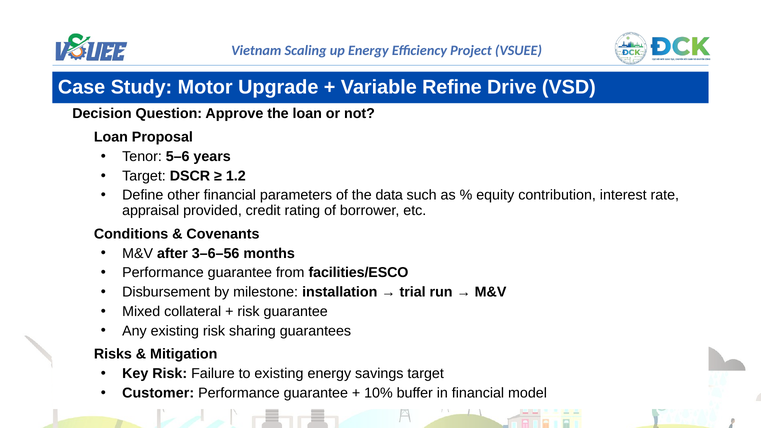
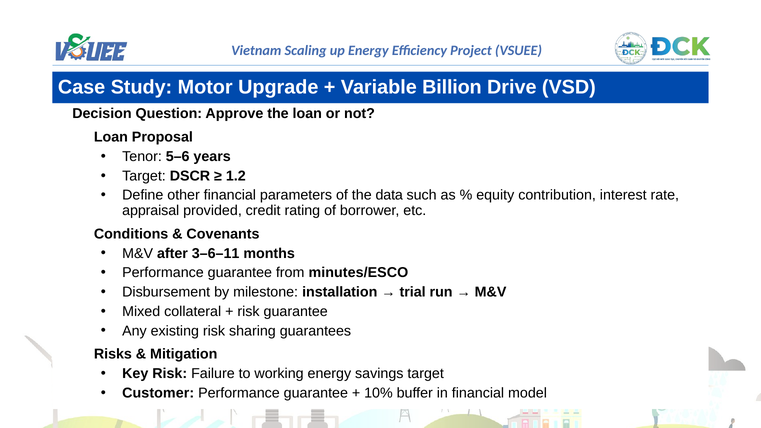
Refine: Refine -> Billion
3–6–56: 3–6–56 -> 3–6–11
facilities/ESCO: facilities/ESCO -> minutes/ESCO
to existing: existing -> working
